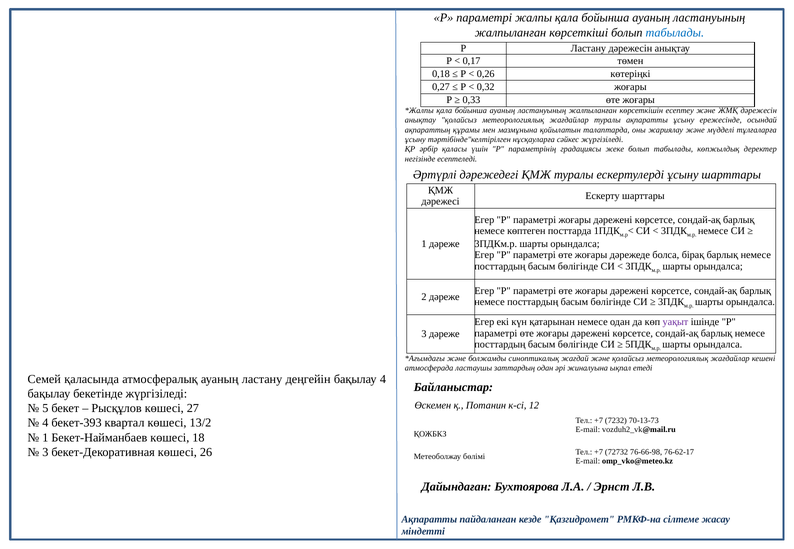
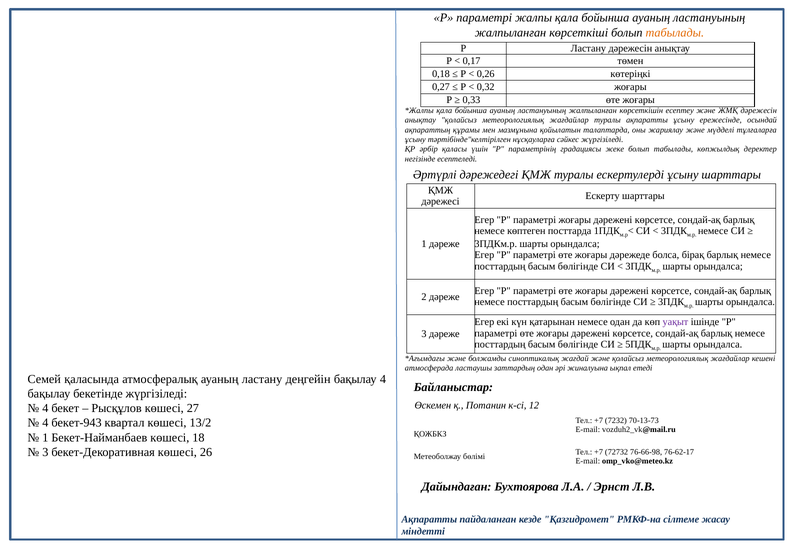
табылады at (675, 33) colour: blue -> orange
5 at (45, 409): 5 -> 4
бекет-393: бекет-393 -> бекет-943
